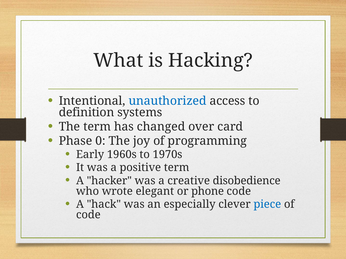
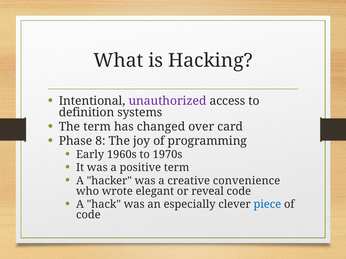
unauthorized colour: blue -> purple
0: 0 -> 8
disobedience: disobedience -> convenience
phone: phone -> reveal
